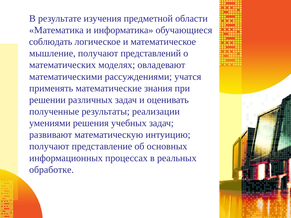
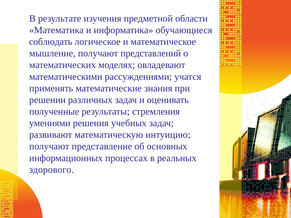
реализации: реализации -> стремления
обработке: обработке -> здорового
